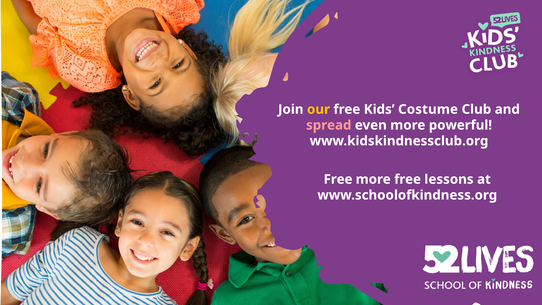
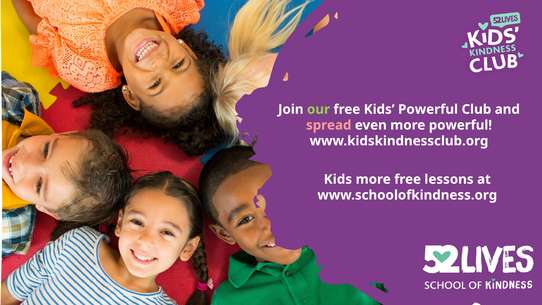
our colour: yellow -> light green
Kids Costume: Costume -> Powerful
Free at (338, 179): Free -> Kids
